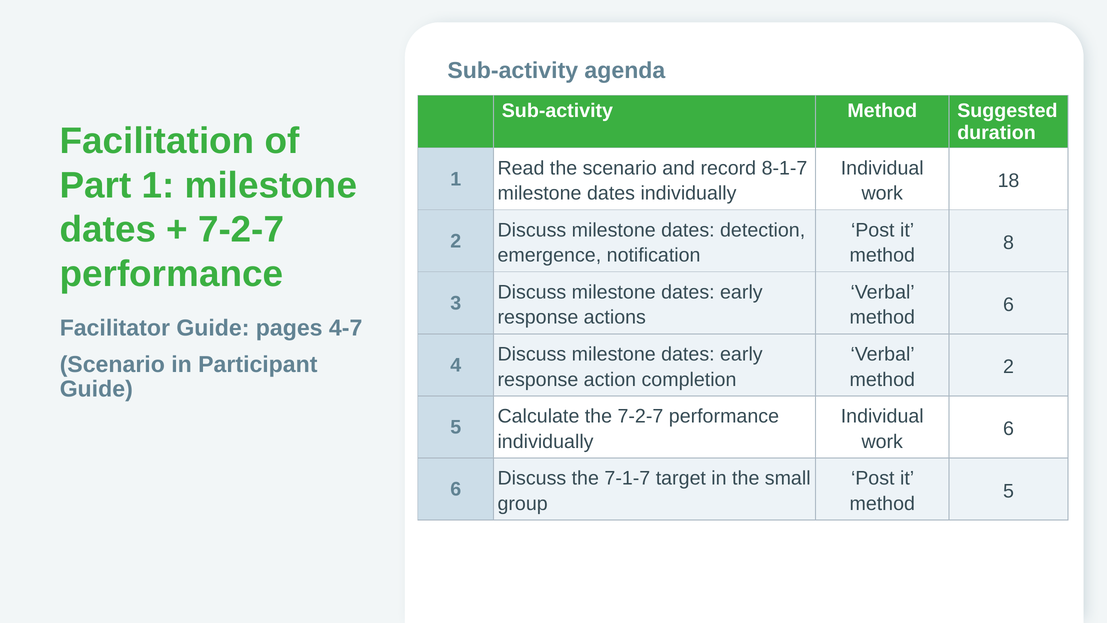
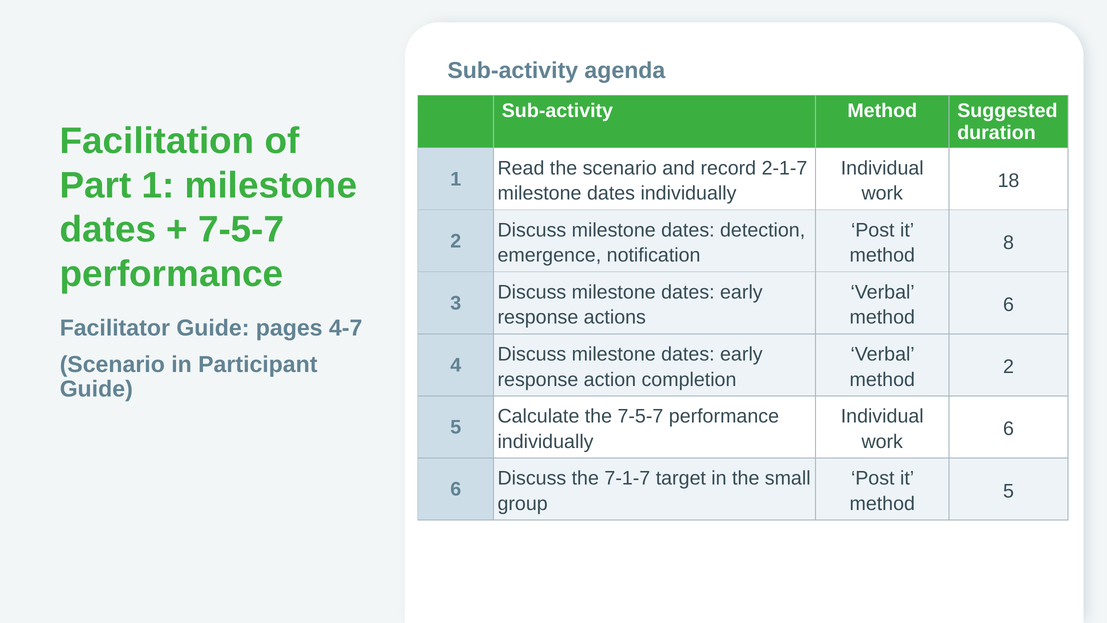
8-1-7: 8-1-7 -> 2-1-7
7-2-7 at (241, 230): 7-2-7 -> 7-5-7
the 7-2-7: 7-2-7 -> 7-5-7
